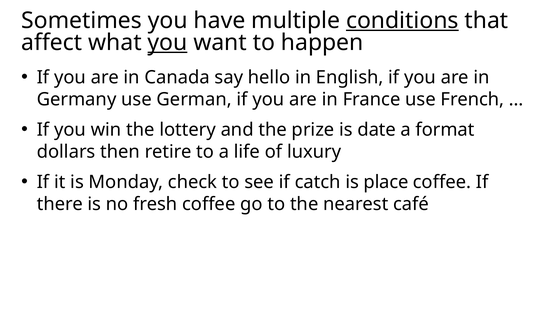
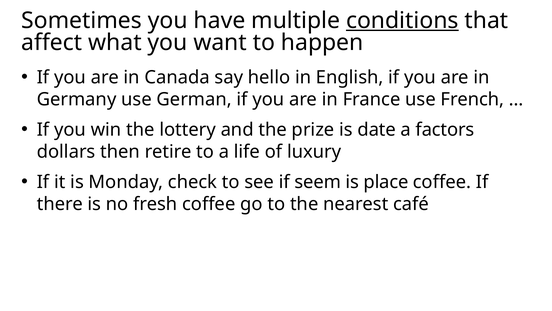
you at (168, 42) underline: present -> none
format: format -> factors
catch: catch -> seem
